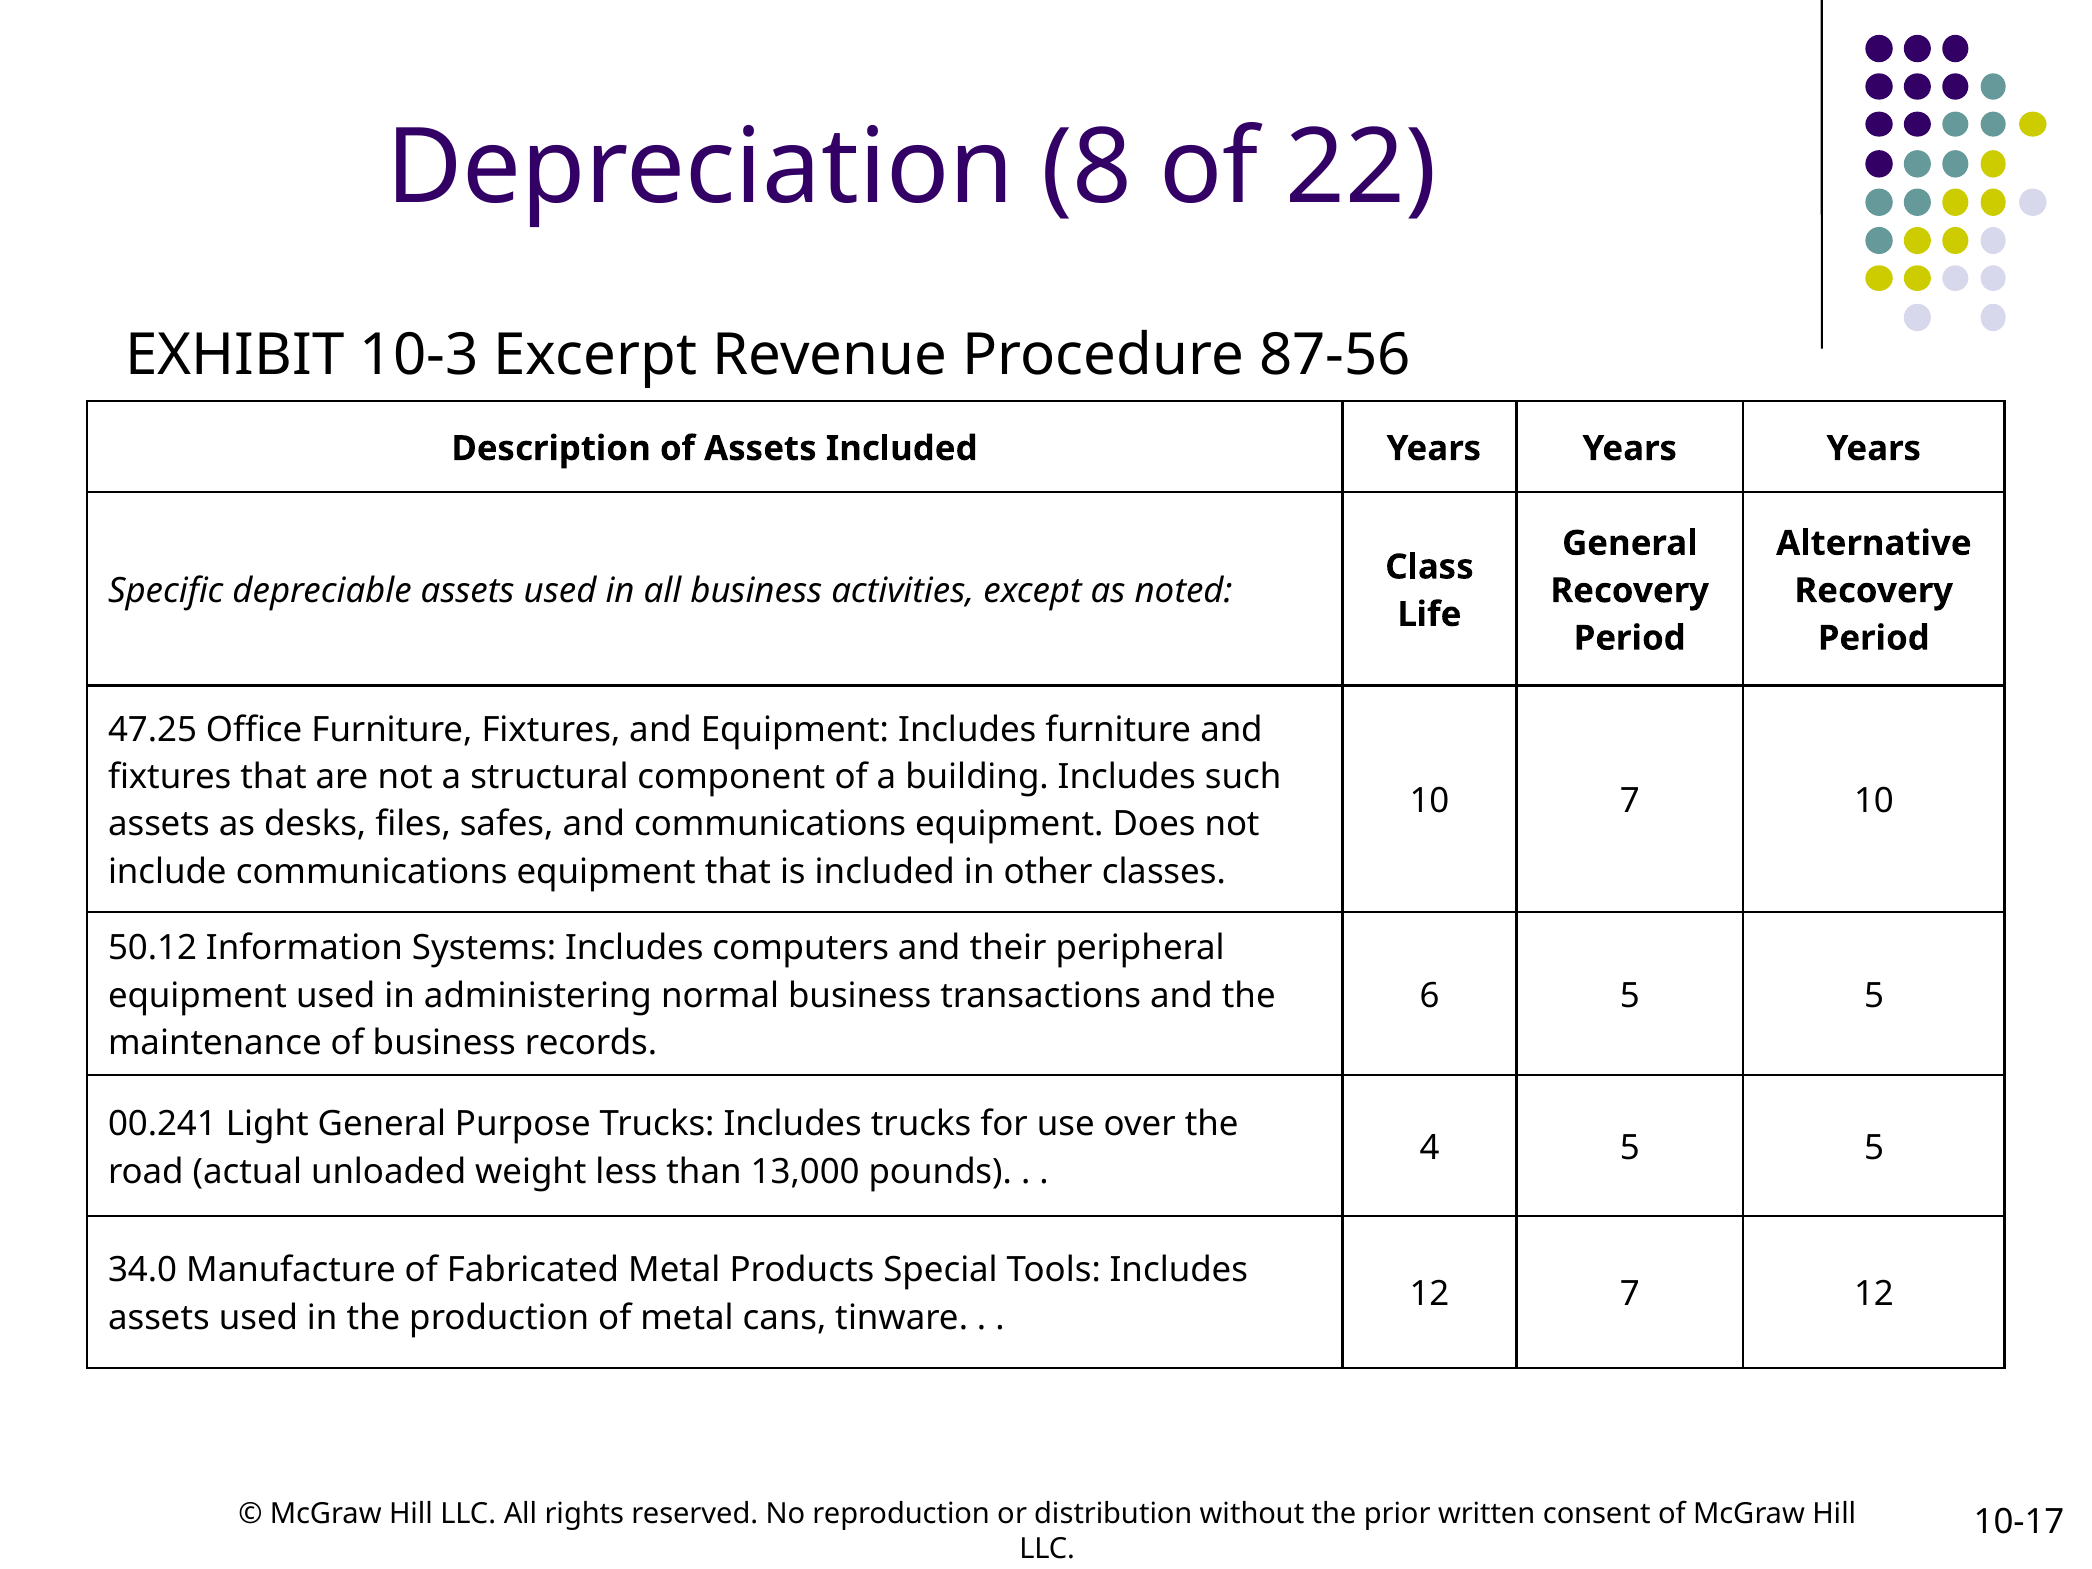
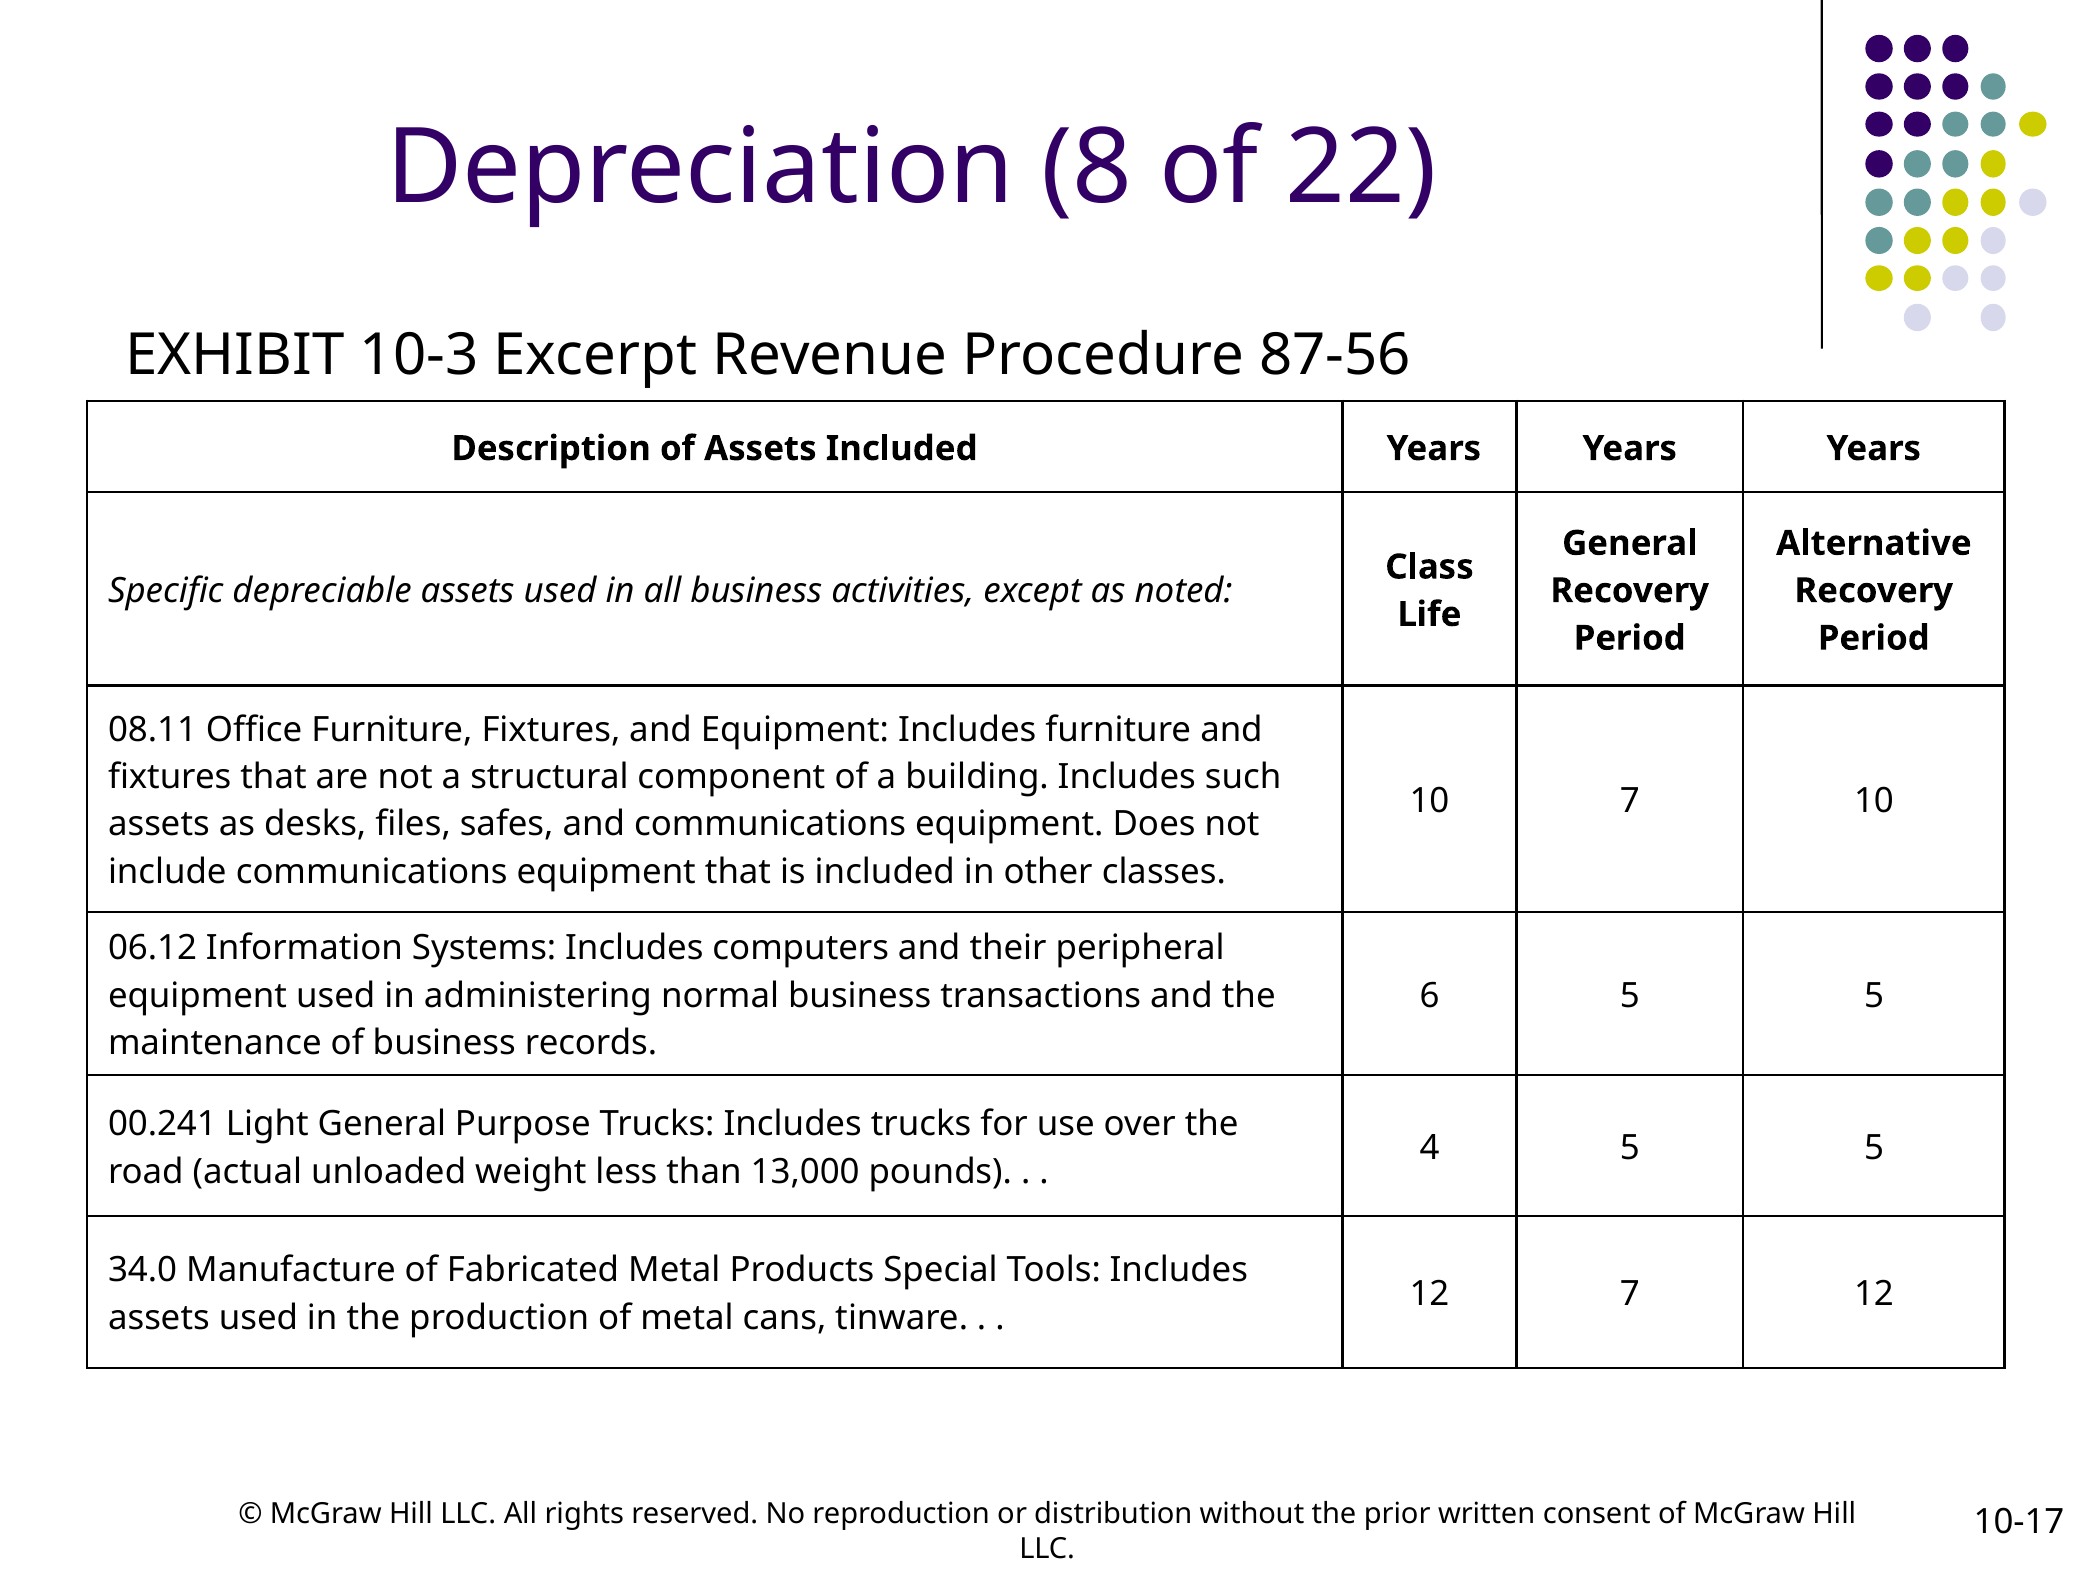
47.25: 47.25 -> 08.11
50.12: 50.12 -> 06.12
